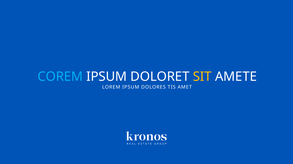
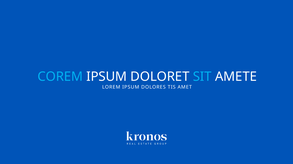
SIT colour: yellow -> light blue
